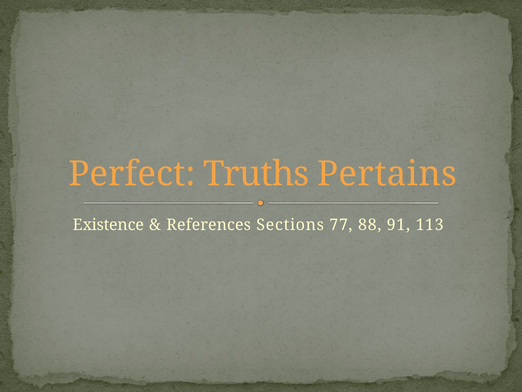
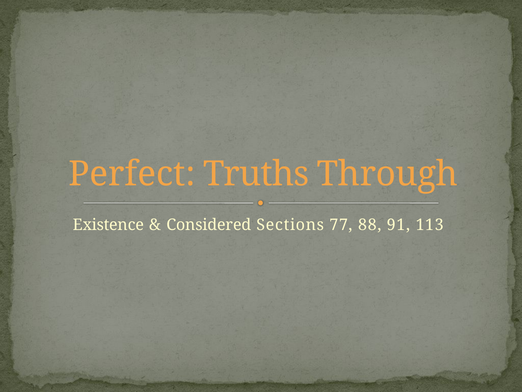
Pertains: Pertains -> Through
References: References -> Considered
